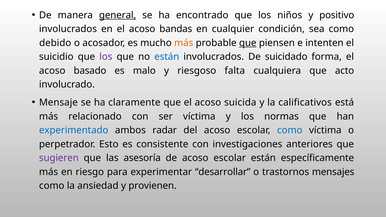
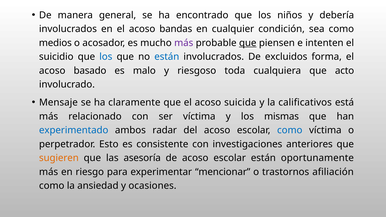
general underline: present -> none
positivo: positivo -> debería
debido: debido -> medios
más at (184, 43) colour: orange -> purple
los at (106, 57) colour: purple -> blue
suicidado: suicidado -> excluidos
falta: falta -> toda
normas: normas -> mismas
sugieren colour: purple -> orange
específicamente: específicamente -> oportunamente
desarrollar: desarrollar -> mencionar
mensajes: mensajes -> afiliación
provienen: provienen -> ocasiones
